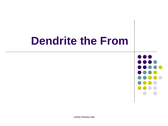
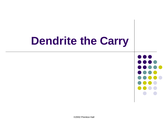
From: From -> Carry
